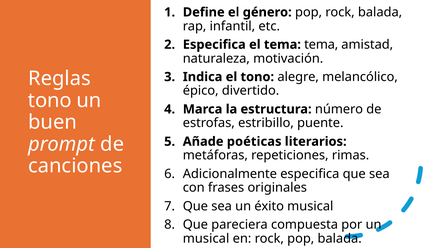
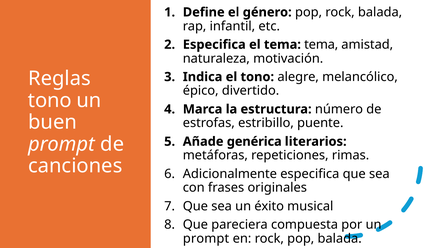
poéticas: poéticas -> genérica
musical at (206, 239): musical -> prompt
